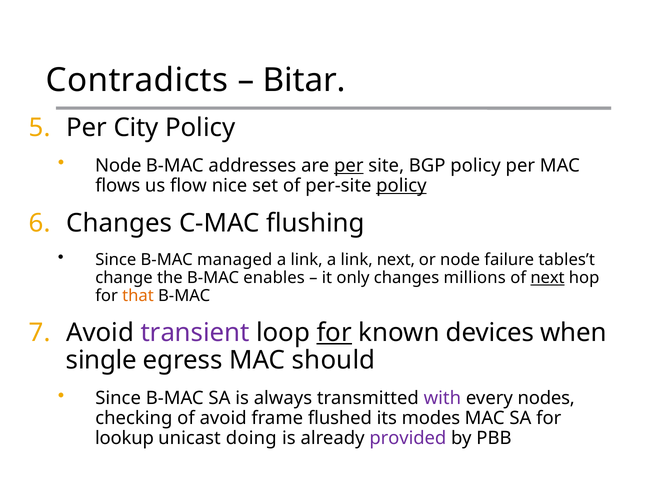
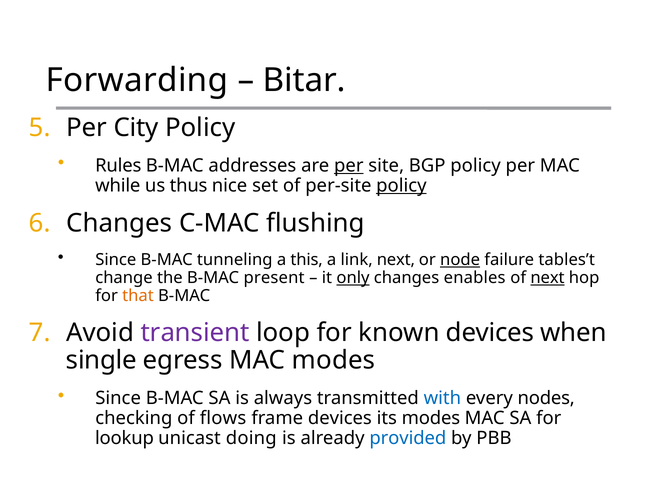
Contradicts: Contradicts -> Forwarding
Node at (118, 166): Node -> Rules
flows: flows -> while
flow: flow -> thus
managed: managed -> tunneling
link at (307, 260): link -> this
node at (460, 260) underline: none -> present
enables: enables -> present
only underline: none -> present
millions: millions -> enables
for at (334, 333) underline: present -> none
MAC should: should -> modes
with colour: purple -> blue
of avoid: avoid -> flows
frame flushed: flushed -> devices
provided colour: purple -> blue
